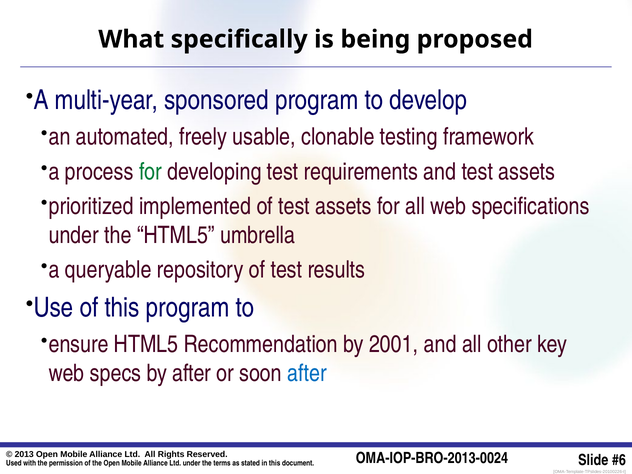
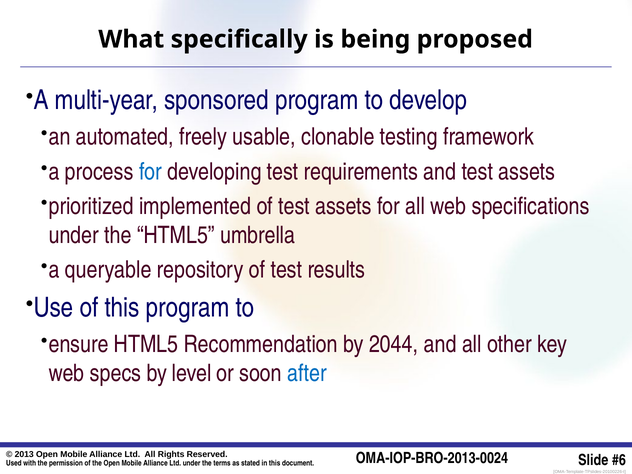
for at (150, 172) colour: green -> blue
2001: 2001 -> 2044
by after: after -> level
